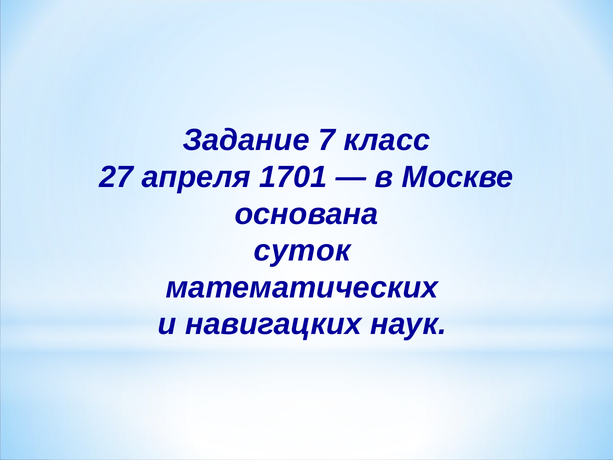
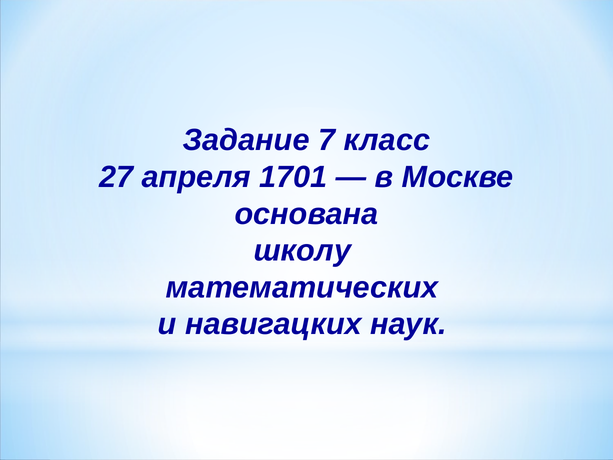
суток: суток -> школу
